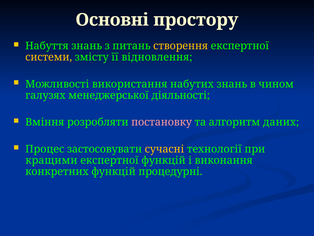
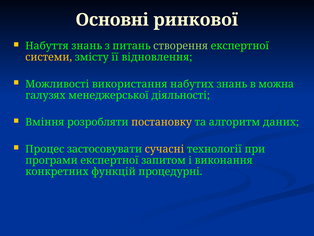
простору: простору -> ринкової
створення colour: yellow -> light green
чином: чином -> можна
постановку colour: pink -> yellow
кращими: кращими -> програми
експертної функцій: функцій -> запитом
